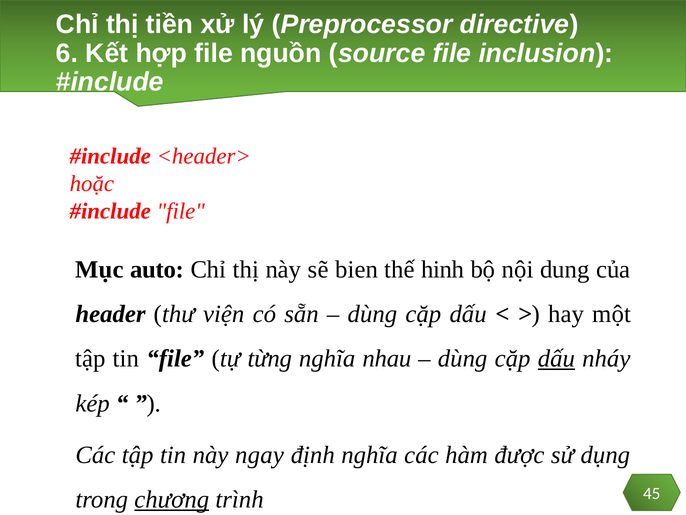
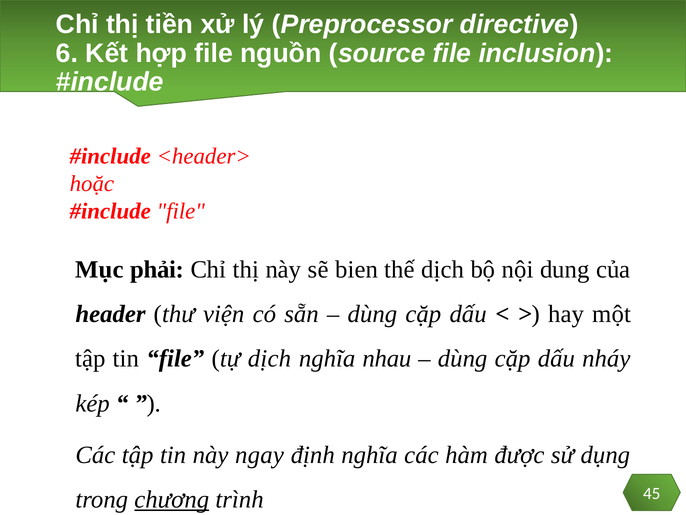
auto: auto -> phải
thế hinh: hinh -> dịch
tự từng: từng -> dịch
dấu at (556, 358) underline: present -> none
